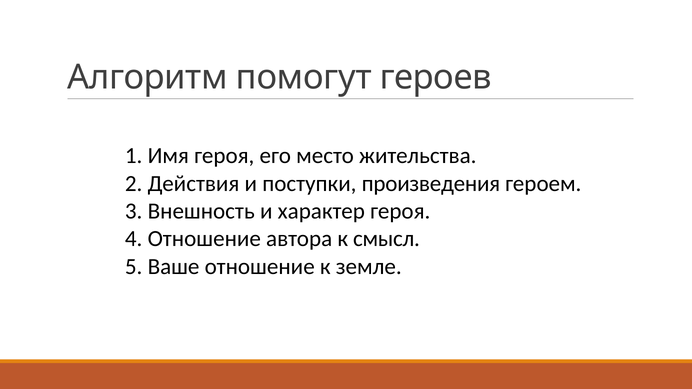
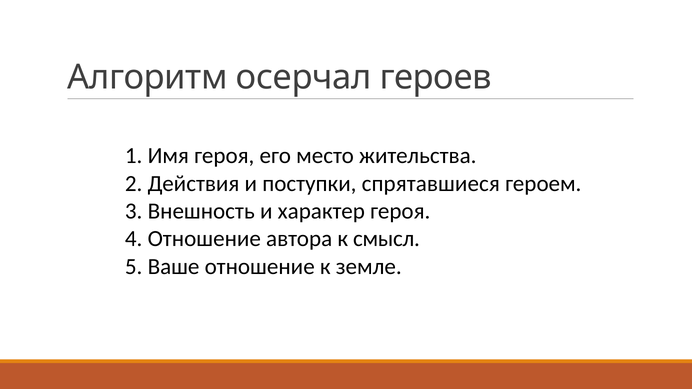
помогут: помогут -> осерчал
произведения: произведения -> спрятавшиеся
